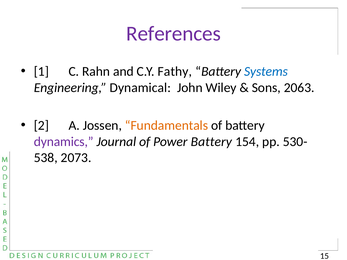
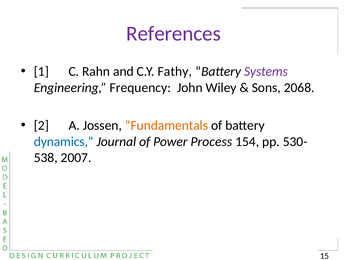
Systems colour: blue -> purple
Dynamical: Dynamical -> Frequency
2063: 2063 -> 2068
dynamics colour: purple -> blue
Power Battery: Battery -> Process
2073: 2073 -> 2007
